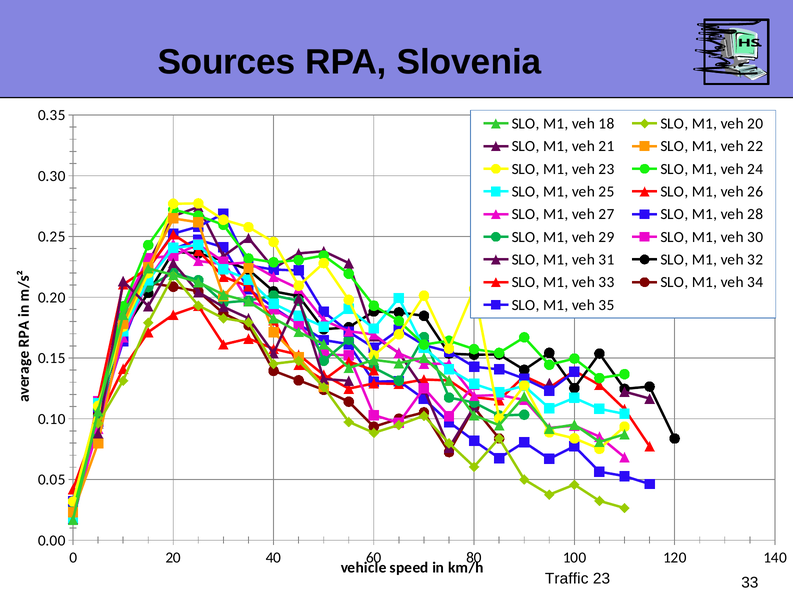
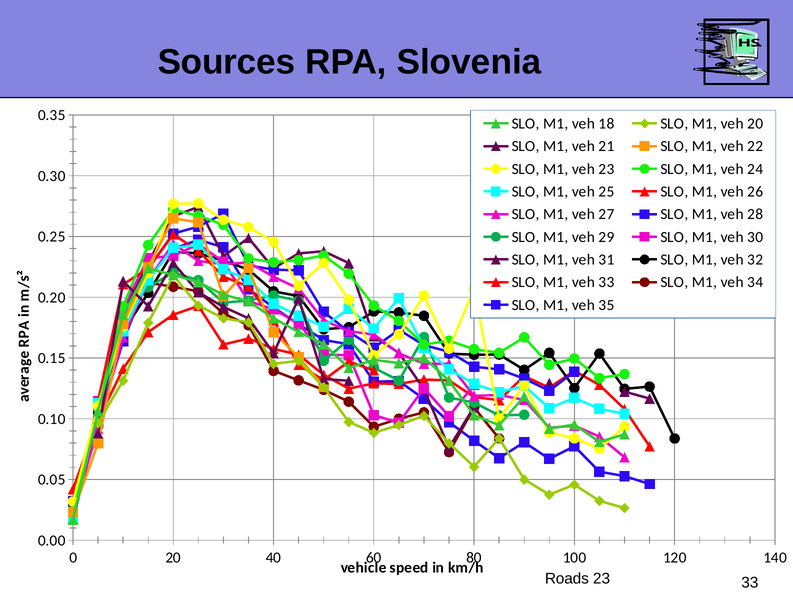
Traffic: Traffic -> Roads
